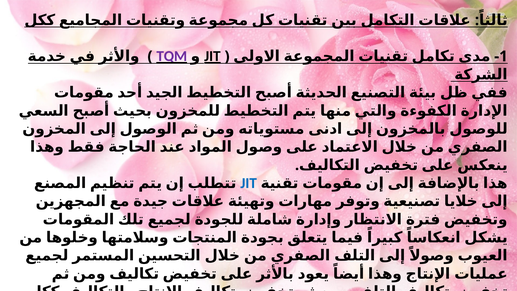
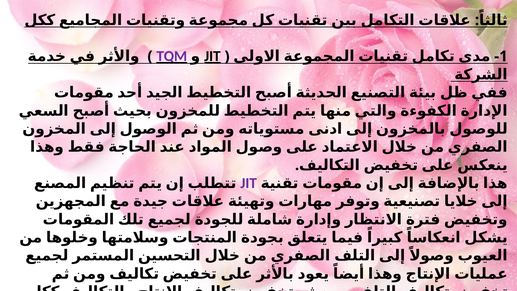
JIT at (249, 183) colour: blue -> purple
